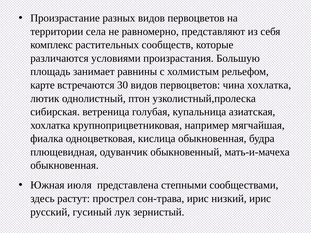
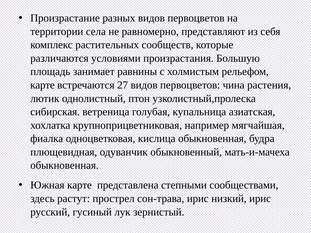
30: 30 -> 27
чина хохлатка: хохлатка -> растения
Южная июля: июля -> карте
